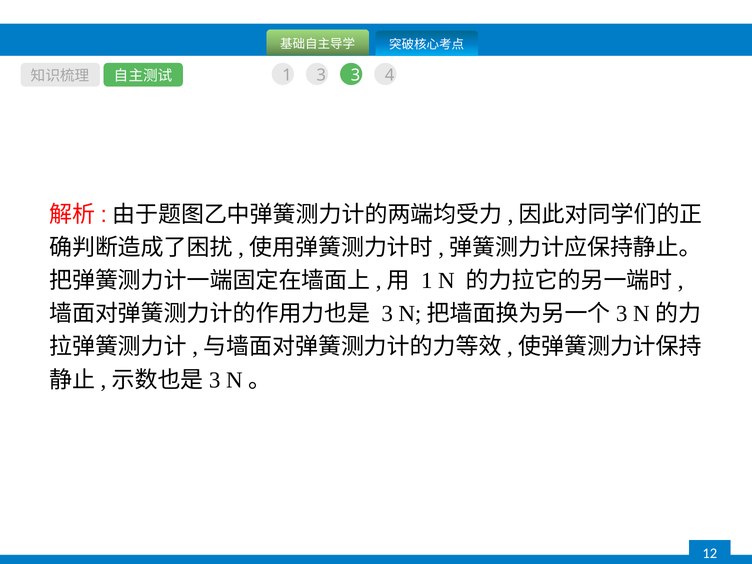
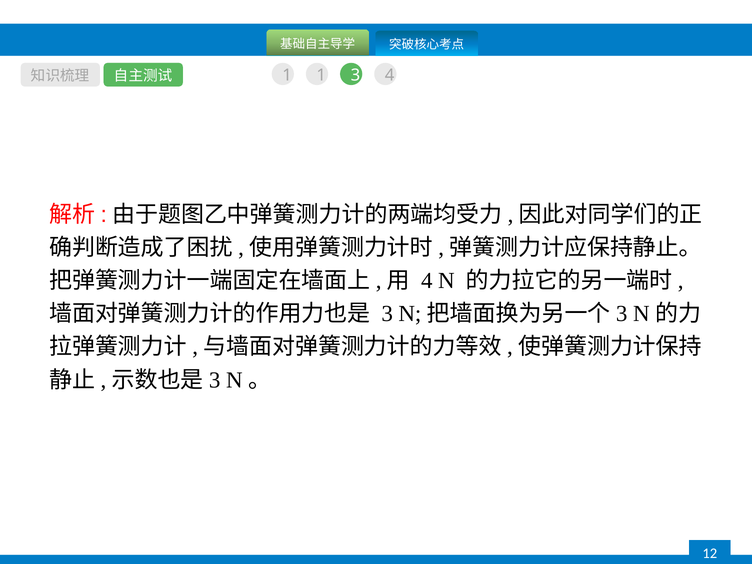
1 3: 3 -> 1
1 at (427, 281): 1 -> 4
